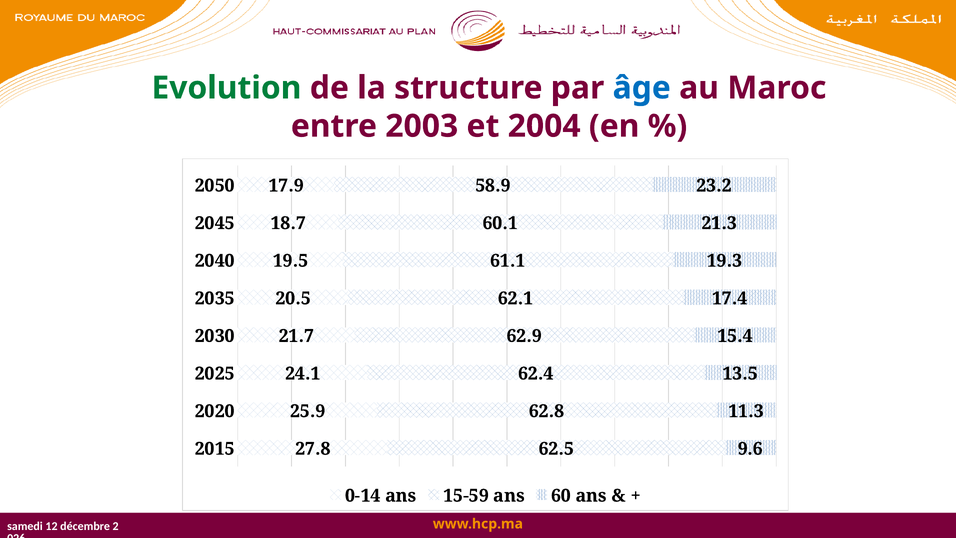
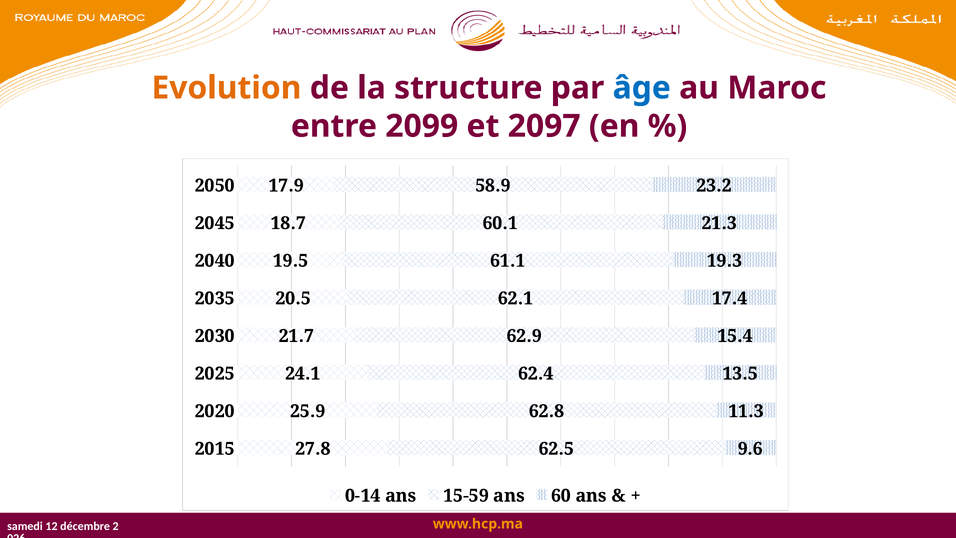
Evolution colour: green -> orange
2003: 2003 -> 2099
2004: 2004 -> 2097
